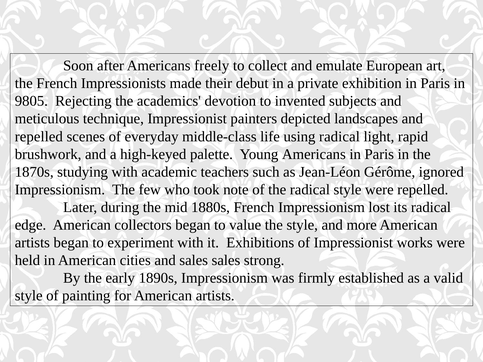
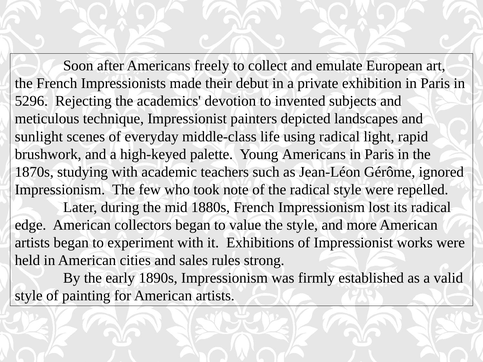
9805: 9805 -> 5296
repelled at (39, 137): repelled -> sunlight
sales sales: sales -> rules
